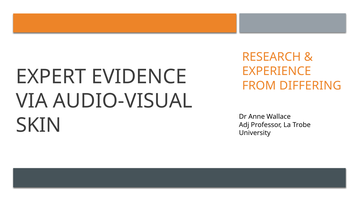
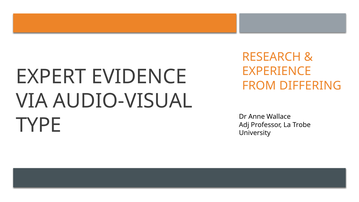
SKIN: SKIN -> TYPE
